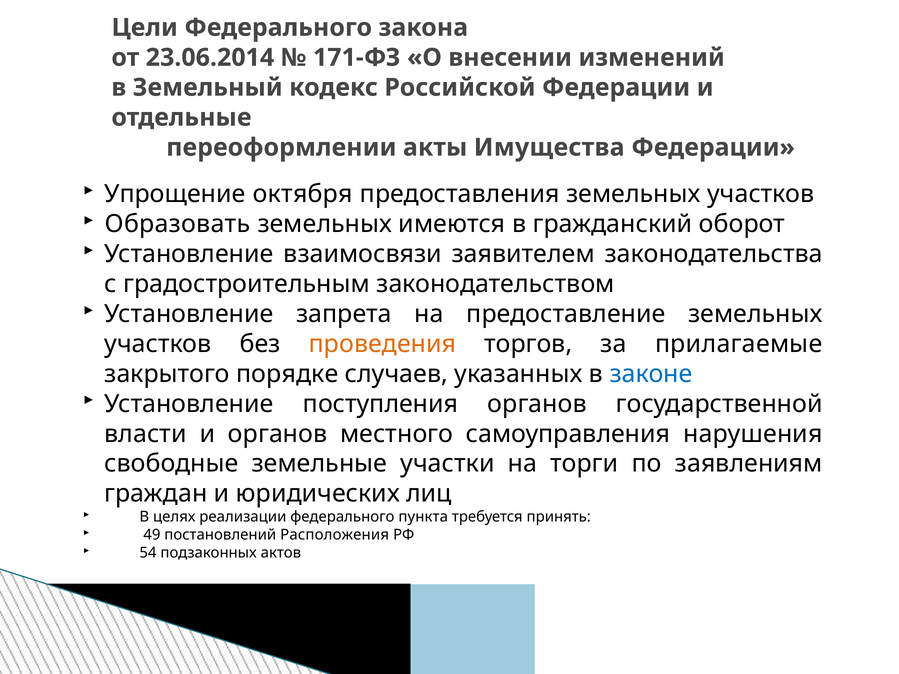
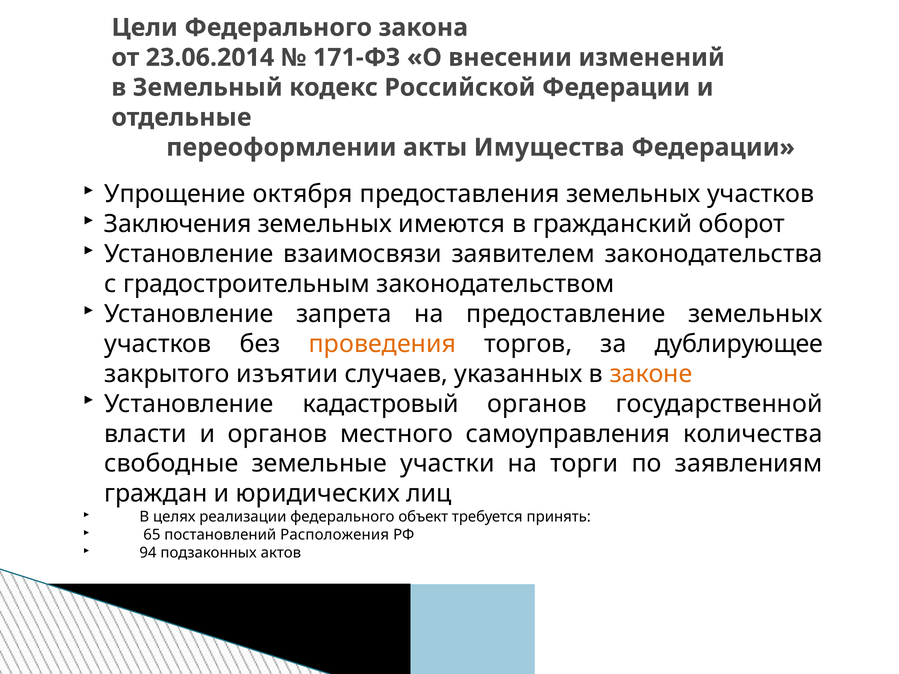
Образовать: Образовать -> Заключения
прилагаемые: прилагаемые -> дублирующее
порядке: порядке -> изъятии
законе colour: blue -> orange
поступления: поступления -> кадастровый
нарушения: нарушения -> количества
пункта: пункта -> объект
49: 49 -> 65
54: 54 -> 94
